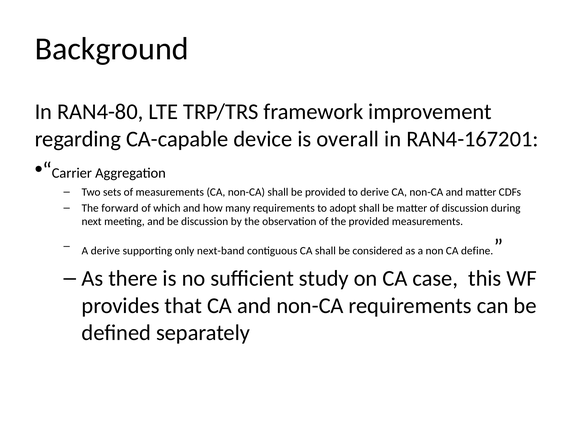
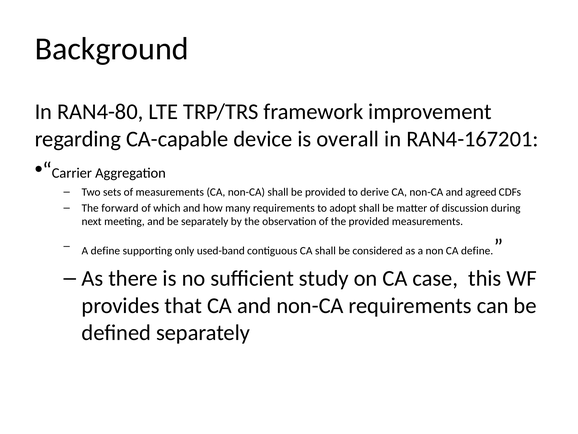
and matter: matter -> agreed
be discussion: discussion -> separately
A derive: derive -> define
next-band: next-band -> used-band
